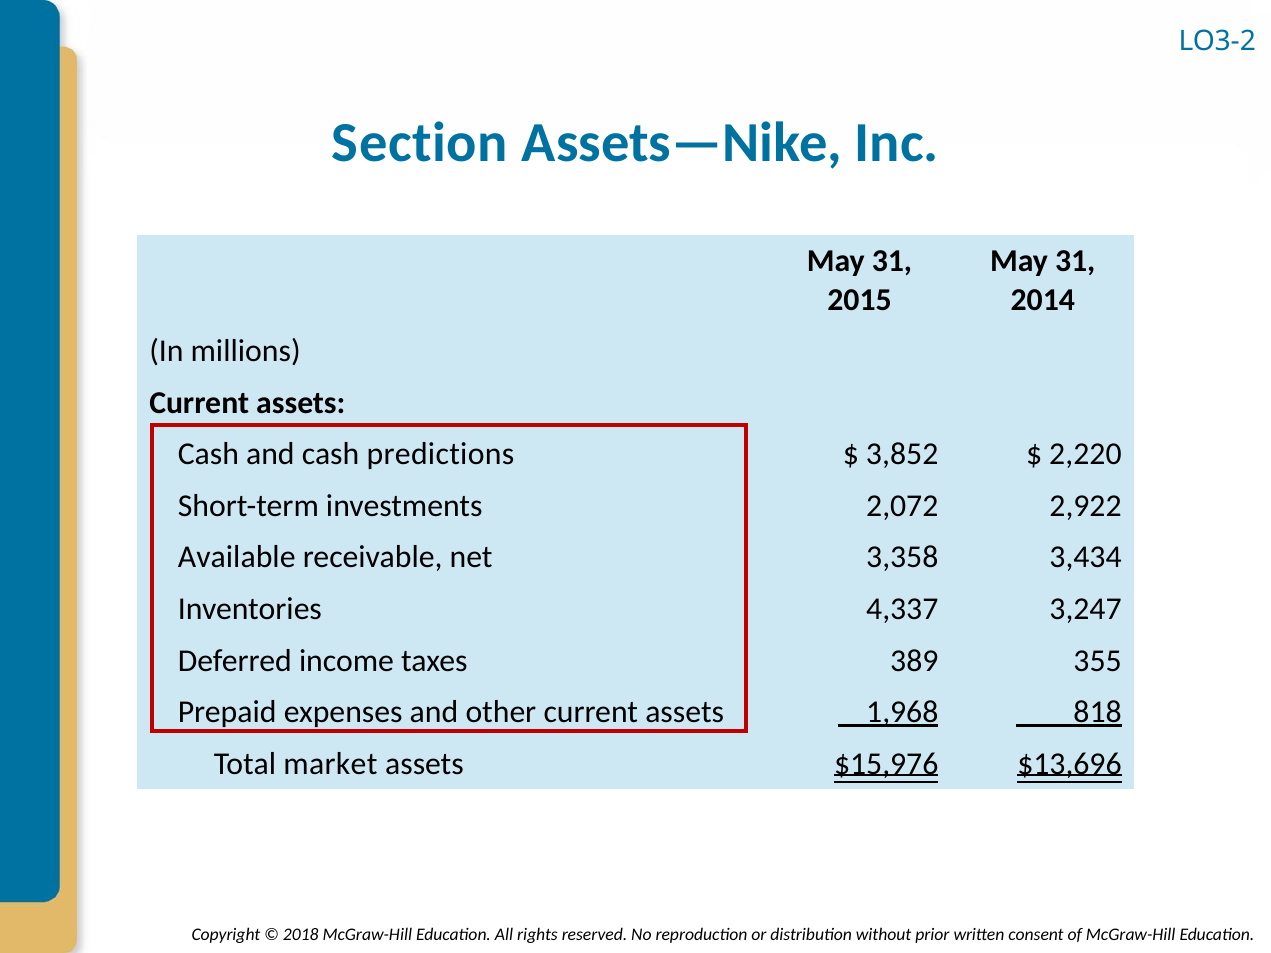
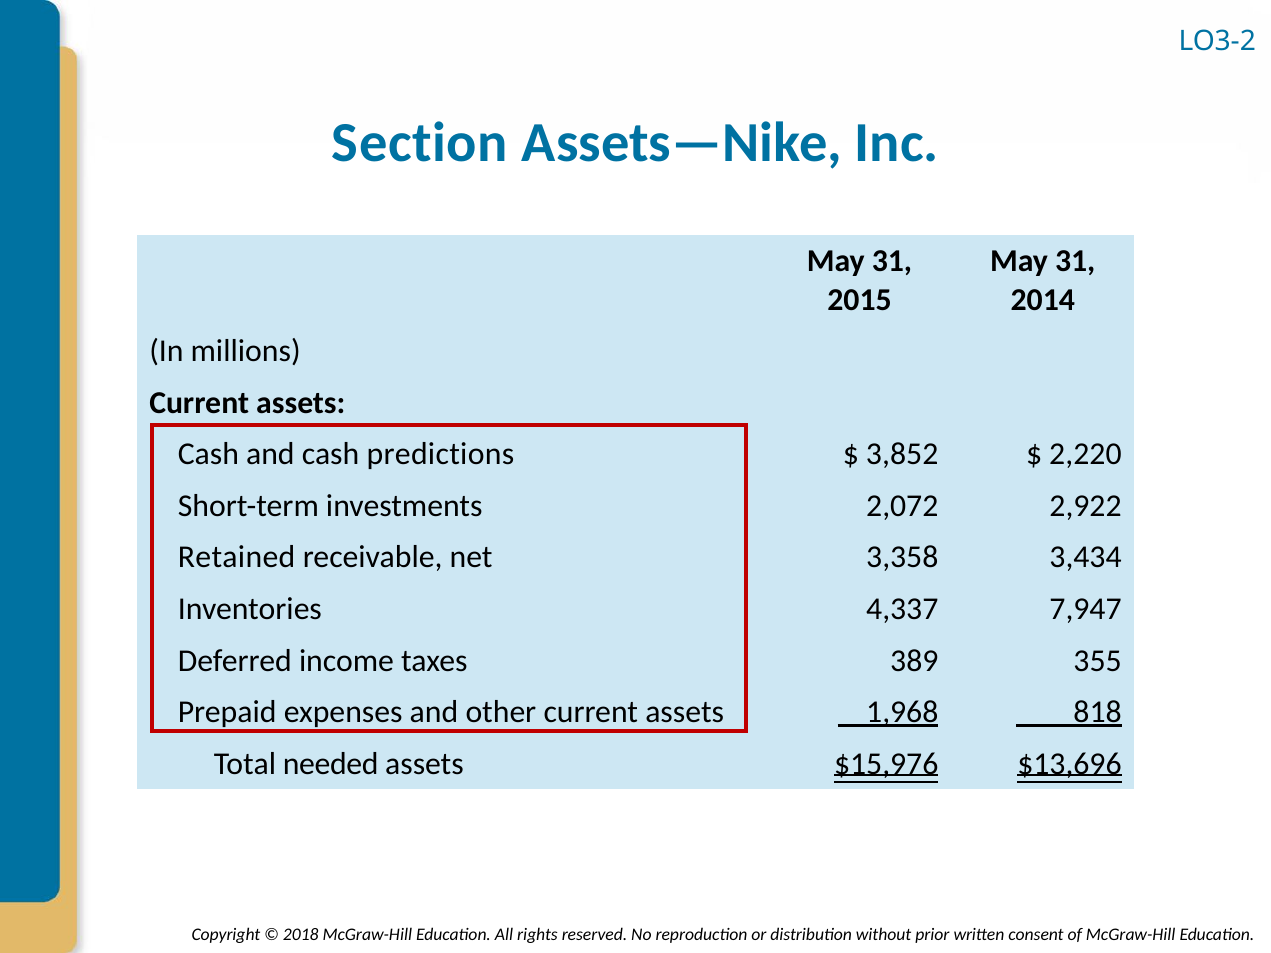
Available: Available -> Retained
3,247: 3,247 -> 7,947
market: market -> needed
